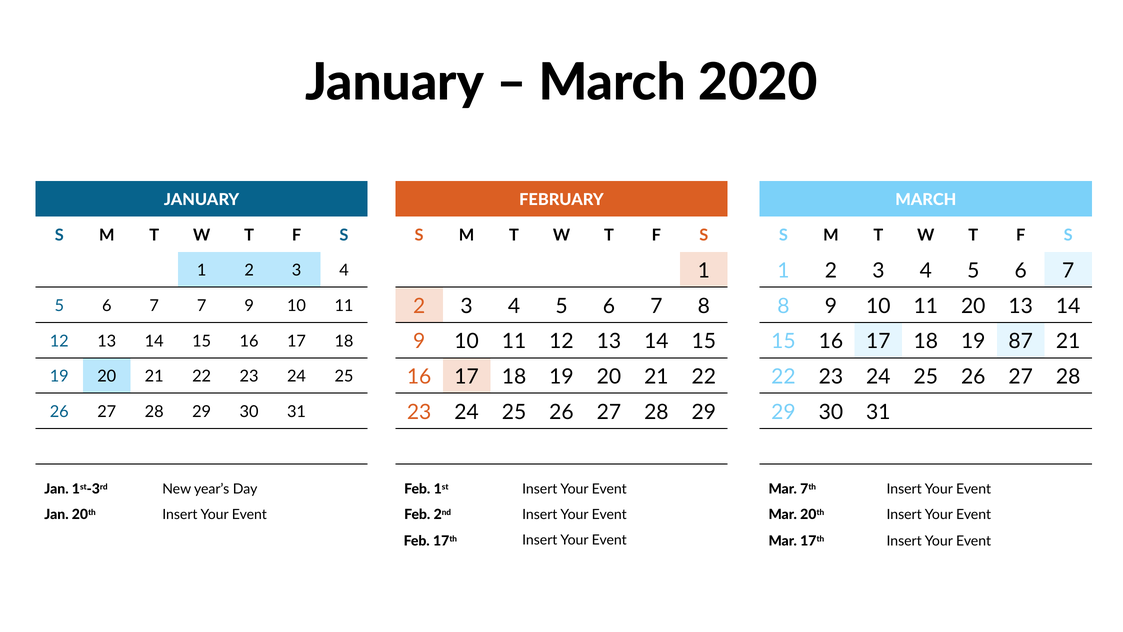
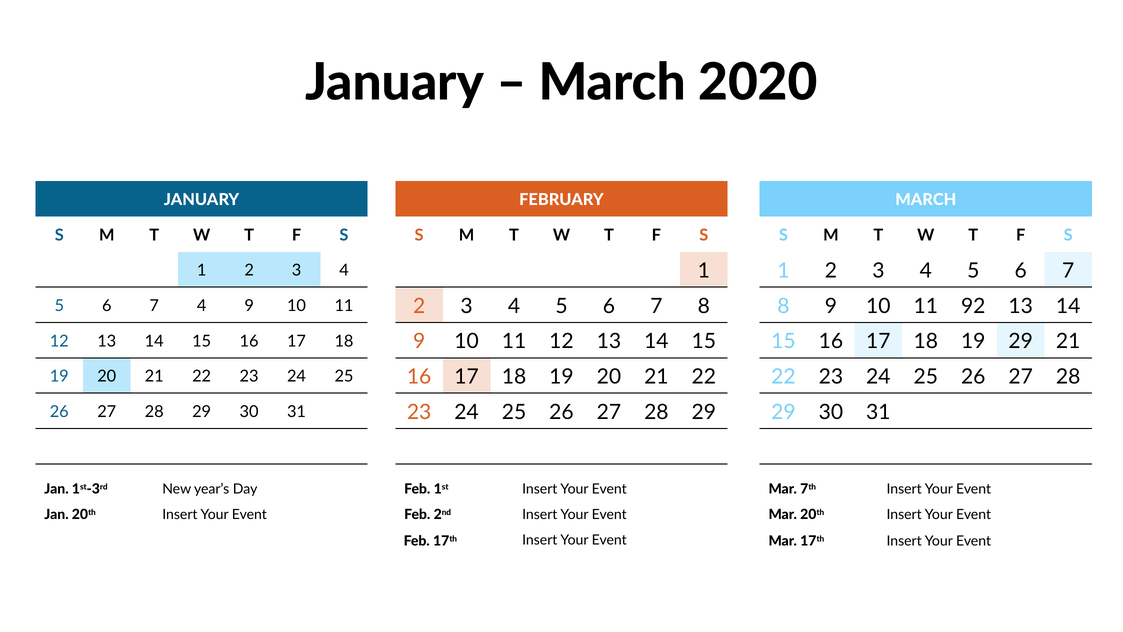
11 20: 20 -> 92
7 7: 7 -> 4
19 87: 87 -> 29
